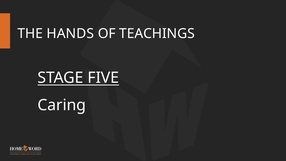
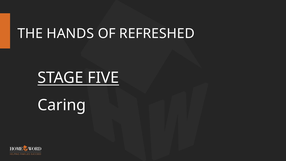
TEACHINGS: TEACHINGS -> REFRESHED
